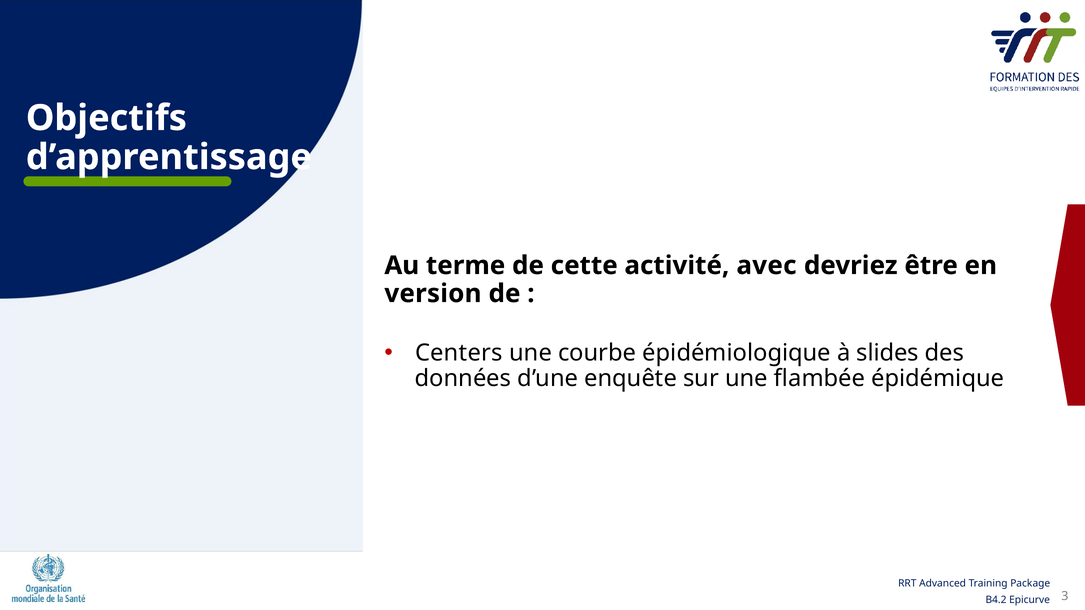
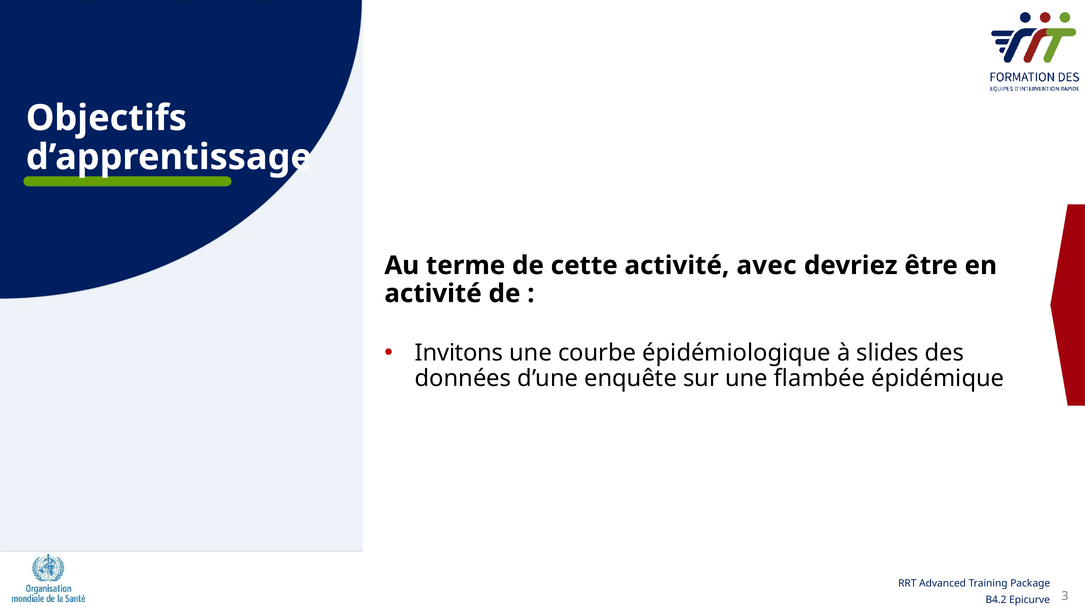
version at (433, 294): version -> activité
Centers: Centers -> Invitons
